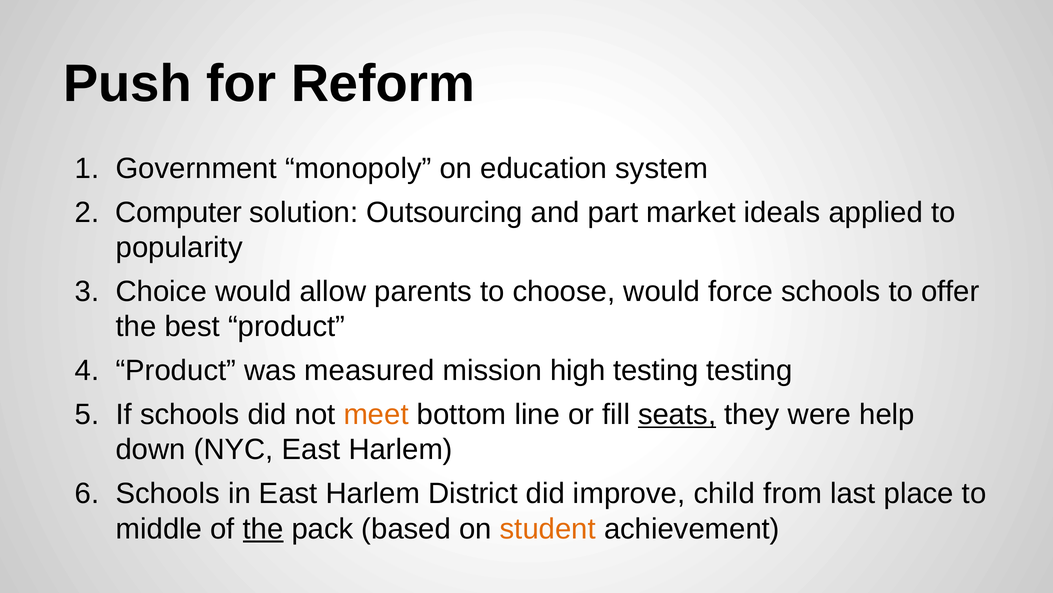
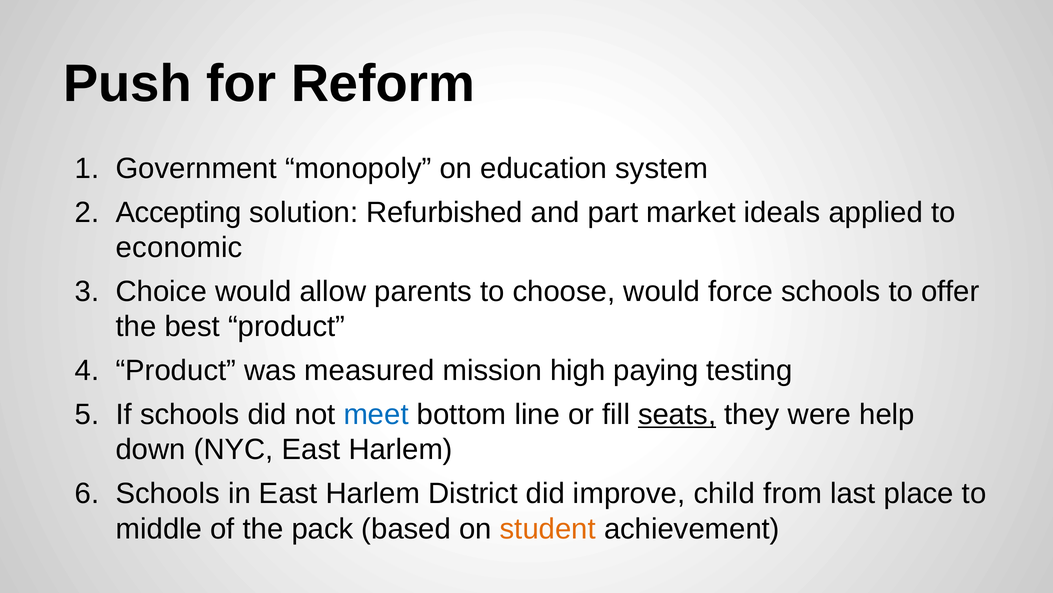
Computer: Computer -> Accepting
Outsourcing: Outsourcing -> Refurbished
popularity: popularity -> economic
high testing: testing -> paying
meet colour: orange -> blue
the at (263, 528) underline: present -> none
